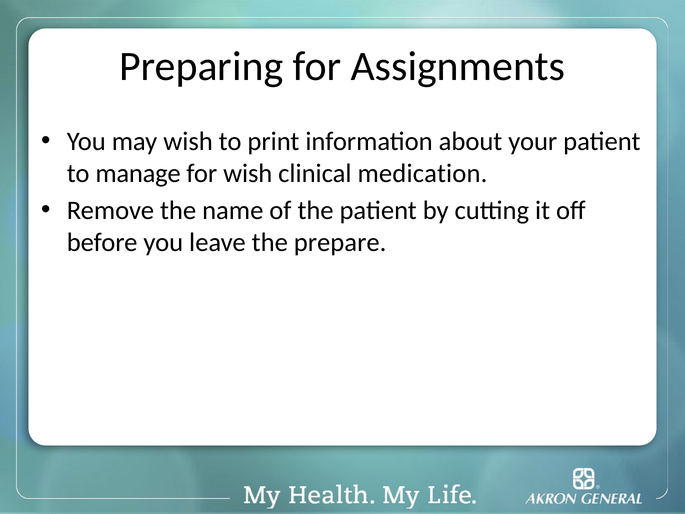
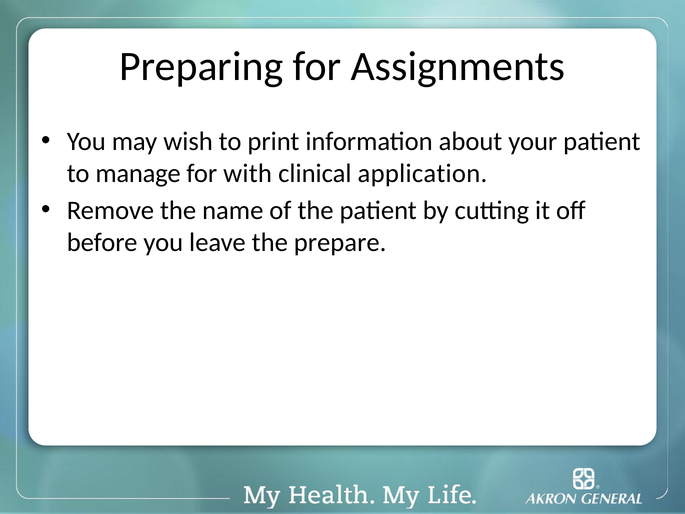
for wish: wish -> with
medication: medication -> application
